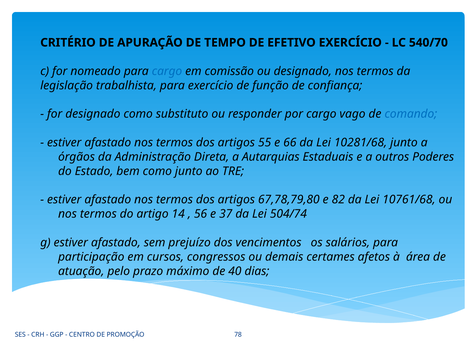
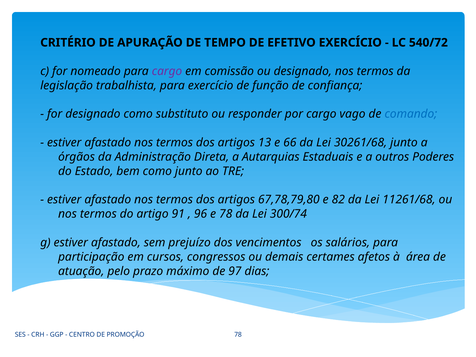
540/70: 540/70 -> 540/72
cargo at (167, 71) colour: blue -> purple
55: 55 -> 13
10281/68: 10281/68 -> 30261/68
10761/68: 10761/68 -> 11261/68
14: 14 -> 91
56: 56 -> 96
e 37: 37 -> 78
504/74: 504/74 -> 300/74
40: 40 -> 97
